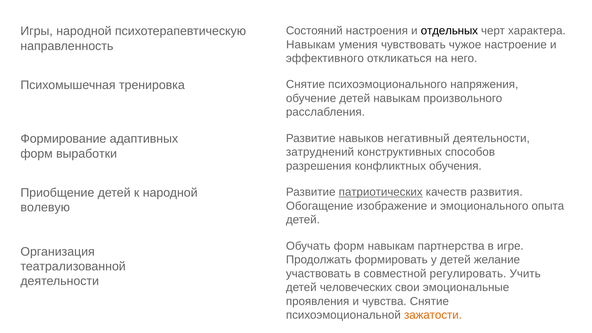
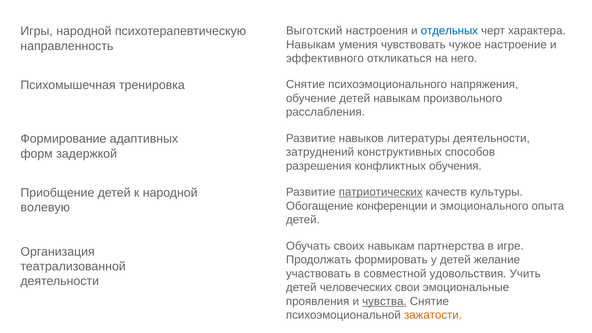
Состояний: Состояний -> Выготский
отдельных colour: black -> blue
негативный: негативный -> литературы
выработки: выработки -> задержкой
развития: развития -> культуры
изображение: изображение -> конференции
Обучать форм: форм -> своих
регулировать: регулировать -> удовольствия
чувства underline: none -> present
